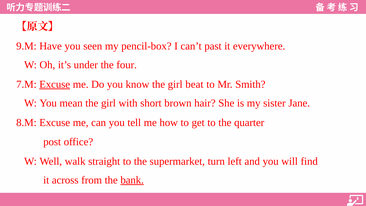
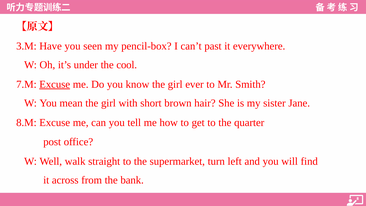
9.M: 9.M -> 3.M
four: four -> cool
beat: beat -> ever
bank underline: present -> none
